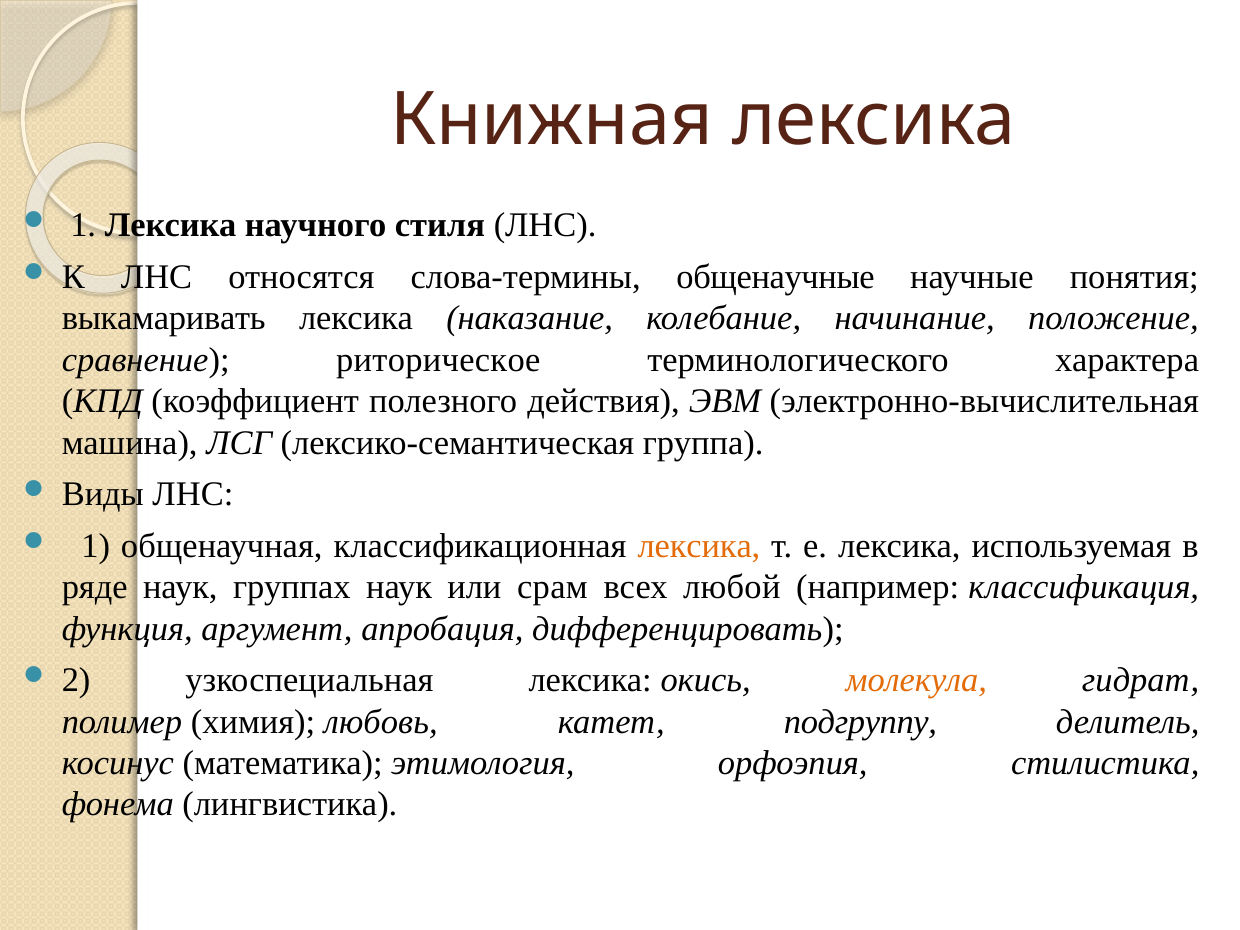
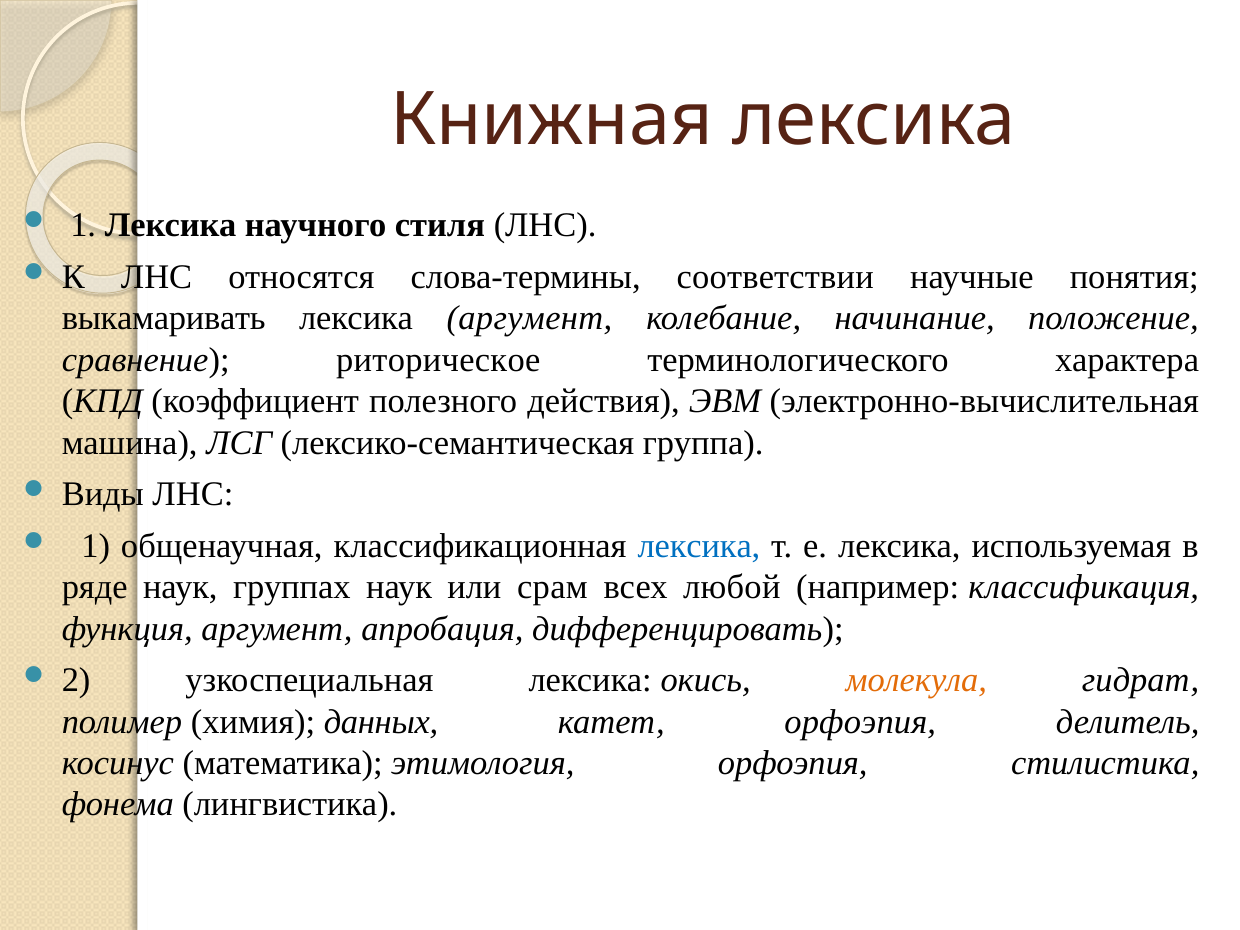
общенаучные: общенаучные -> соответствии
лексика наказание: наказание -> аргумент
лексика at (699, 546) colour: orange -> blue
любовь: любовь -> данных
катет подгруппу: подгруппу -> орфоэпия
